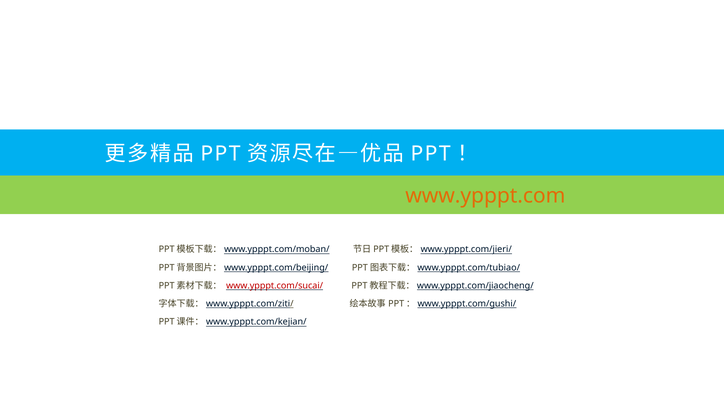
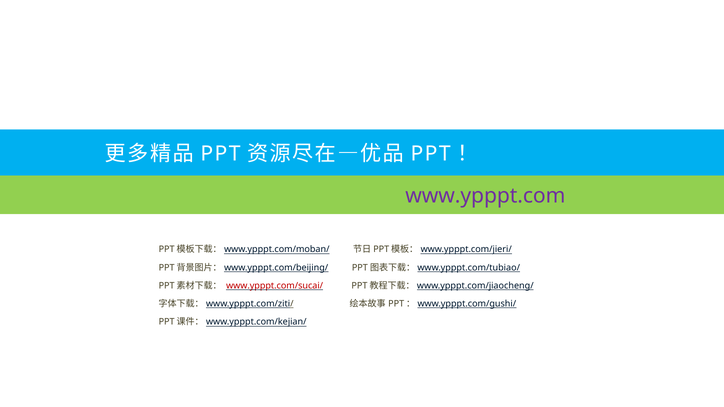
www.ypppt.com colour: orange -> purple
